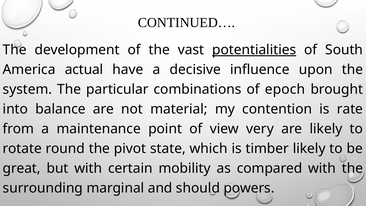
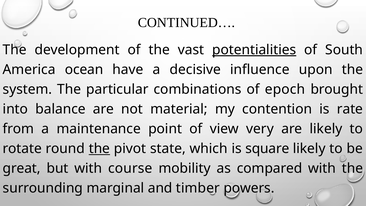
actual: actual -> ocean
the at (99, 149) underline: none -> present
timber: timber -> square
certain: certain -> course
should: should -> timber
